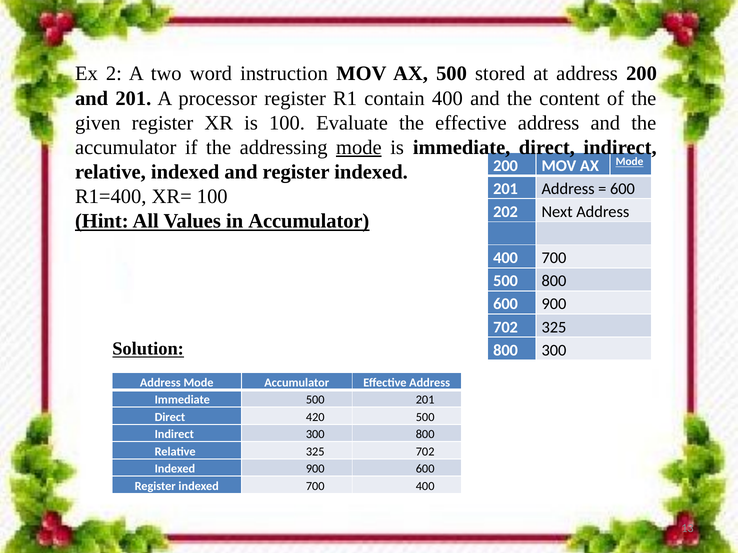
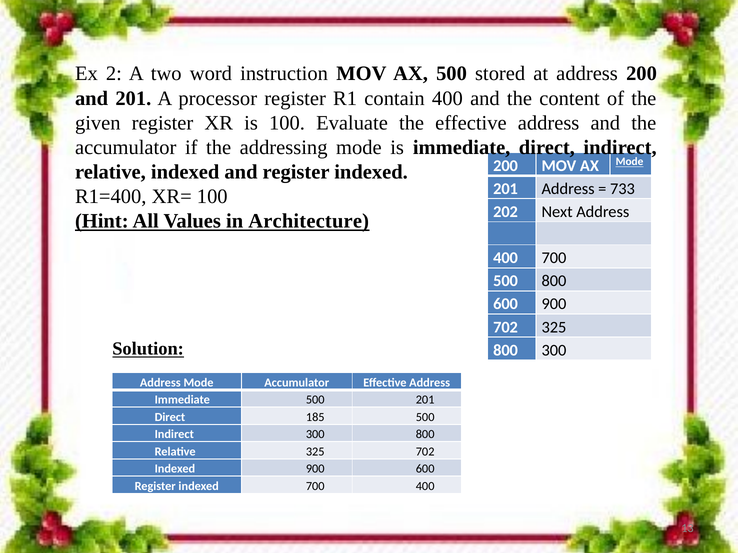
mode at (359, 148) underline: present -> none
600 at (622, 189): 600 -> 733
in Accumulator: Accumulator -> Architecture
420: 420 -> 185
